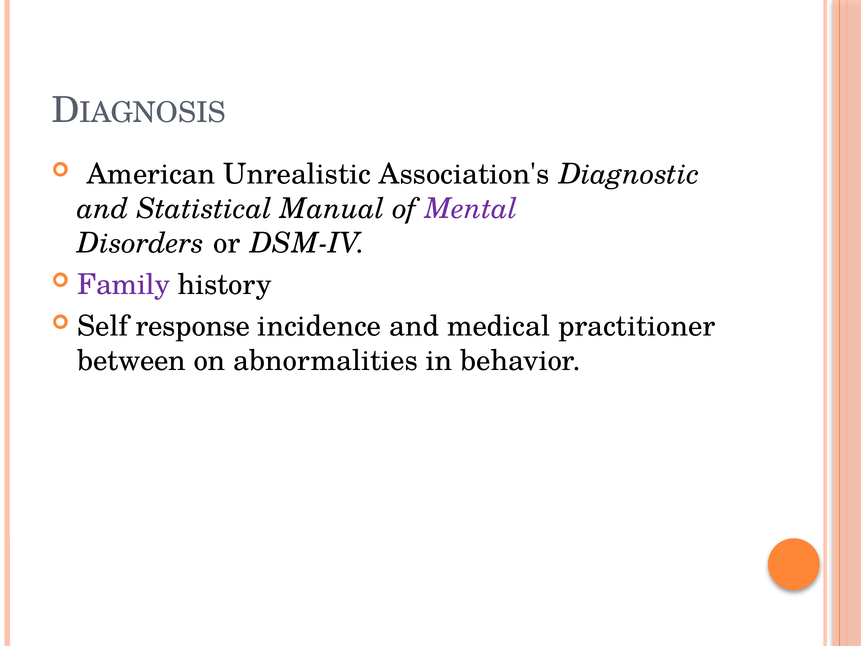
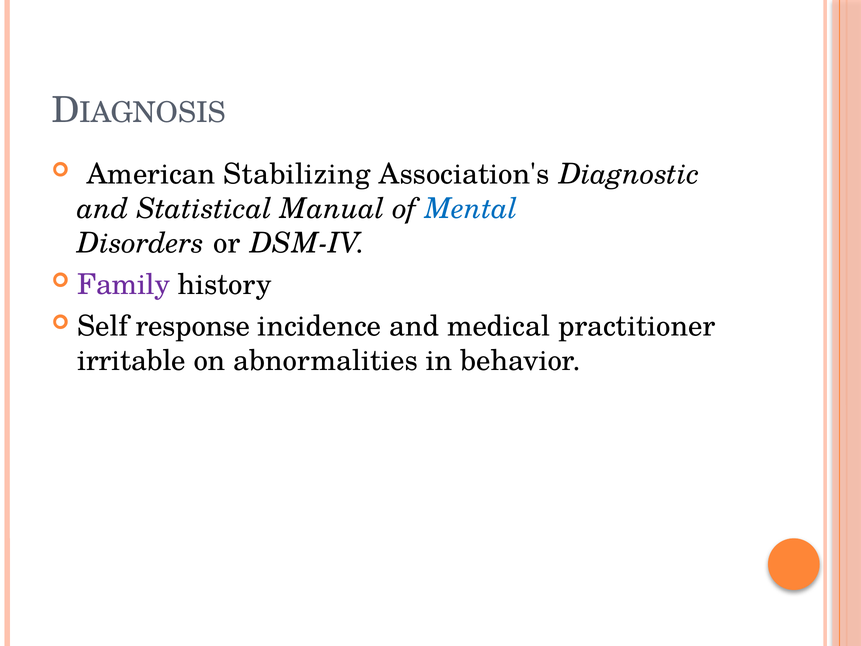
Unrealistic: Unrealistic -> Stabilizing
Mental colour: purple -> blue
between: between -> irritable
